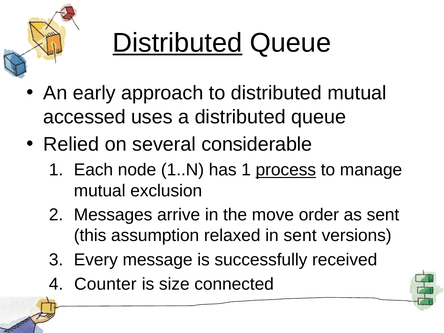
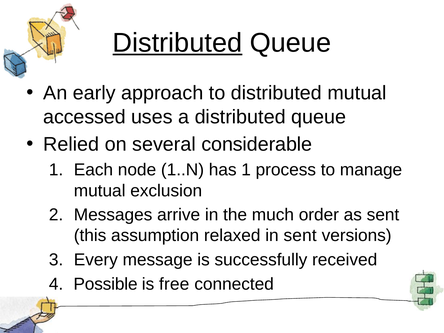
process underline: present -> none
move: move -> much
Counter: Counter -> Possible
size: size -> free
